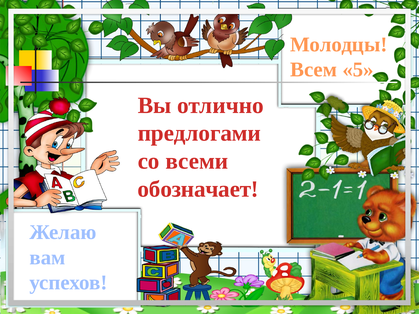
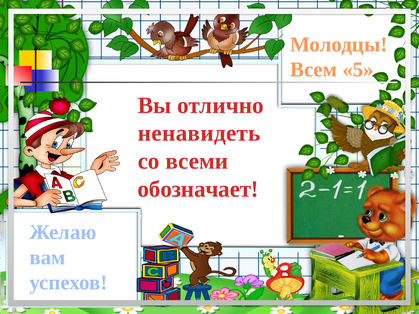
предлогами: предлогами -> ненавидеть
